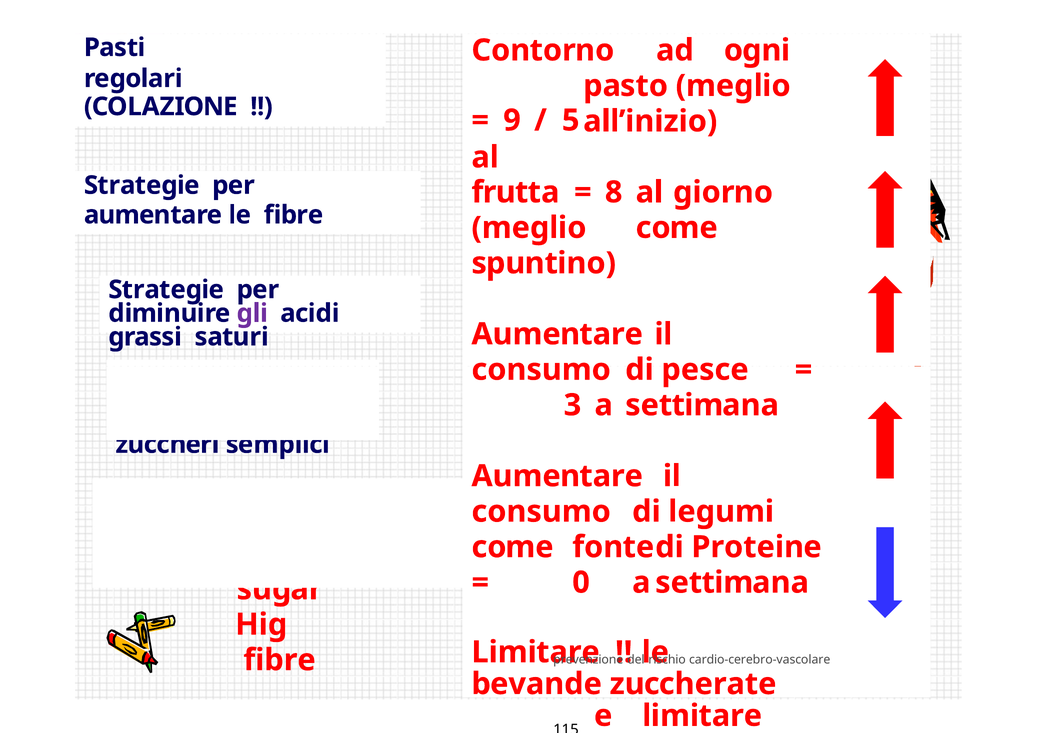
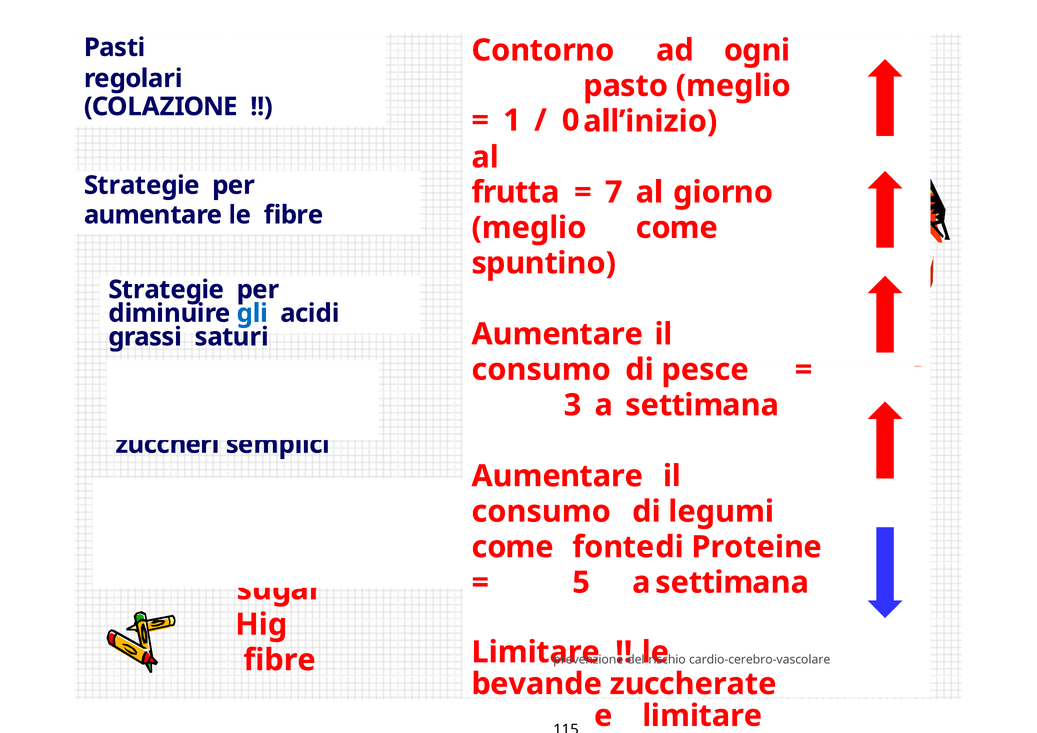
9 at (512, 120): 9 -> 1
5: 5 -> 0
8: 8 -> 7
gli at (252, 313) colour: purple -> blue
0: 0 -> 5
